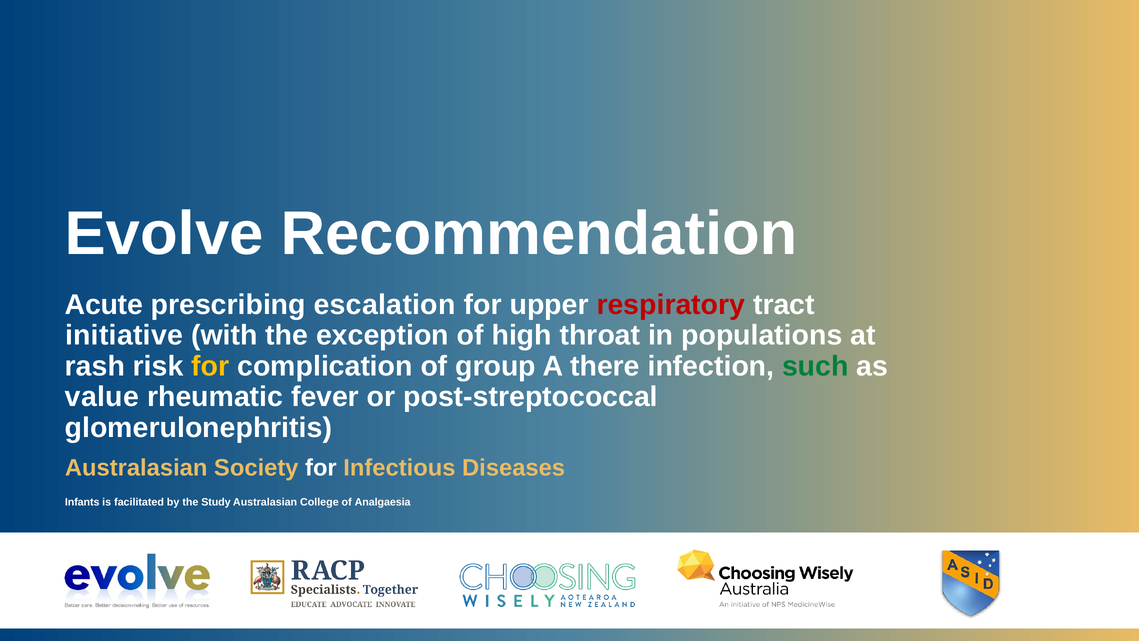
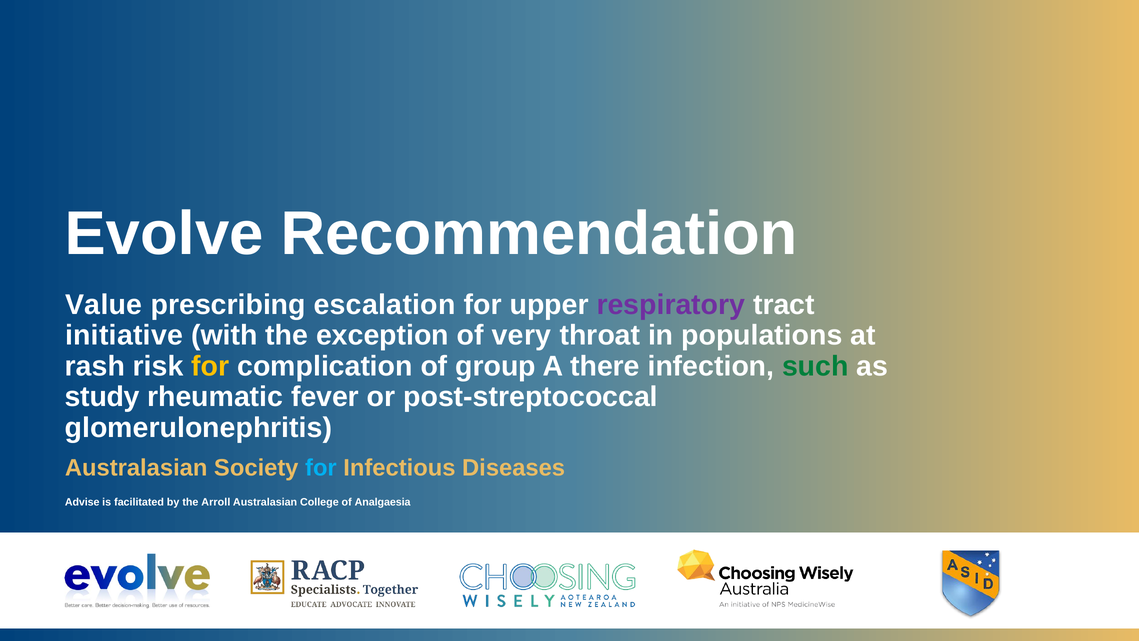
Acute: Acute -> Value
respiratory colour: red -> purple
high: high -> very
value: value -> study
for at (321, 468) colour: white -> light blue
Infants: Infants -> Advise
Study: Study -> Arroll
